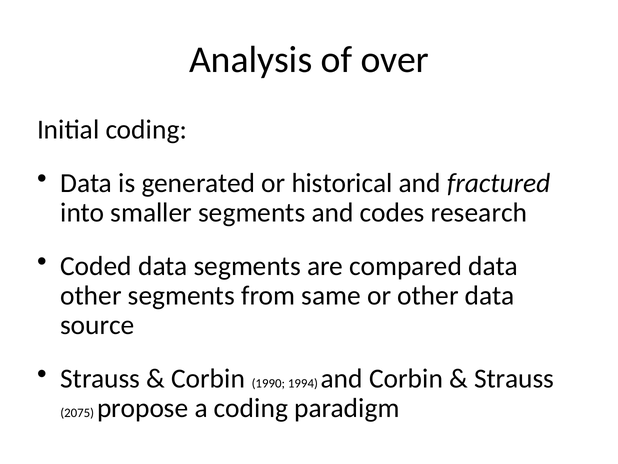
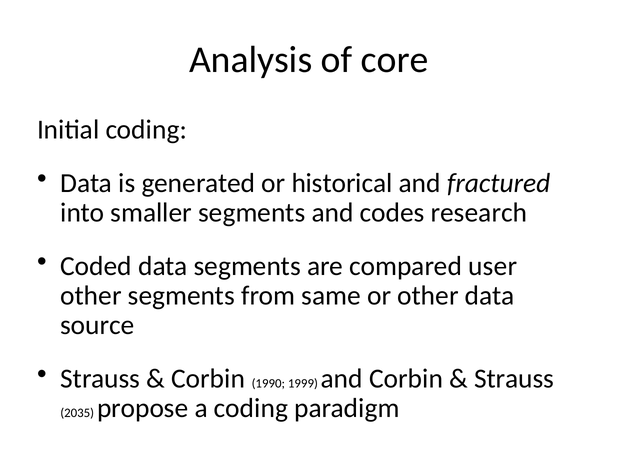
over: over -> core
compared data: data -> user
1994: 1994 -> 1999
2075: 2075 -> 2035
